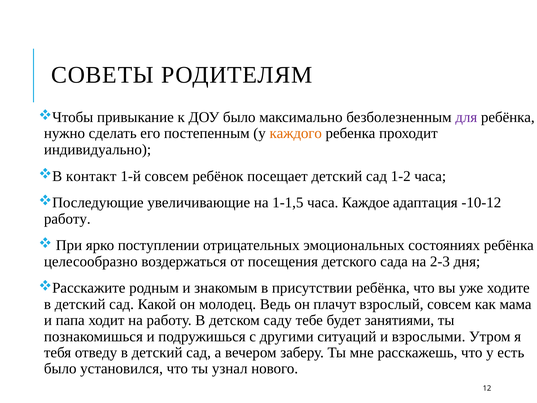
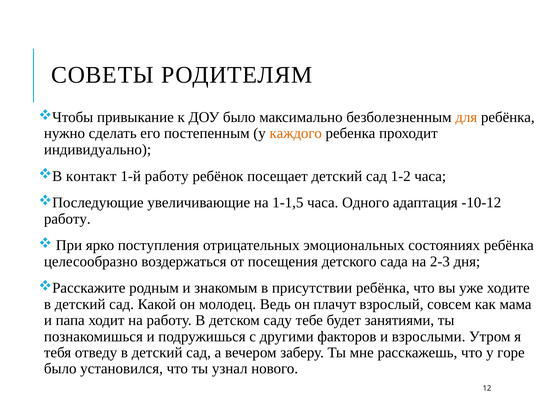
для colour: purple -> orange
1-й совсем: совсем -> работу
Каждое: Каждое -> Одного
поступлении: поступлении -> поступления
ситуаций: ситуаций -> факторов
есть: есть -> горе
